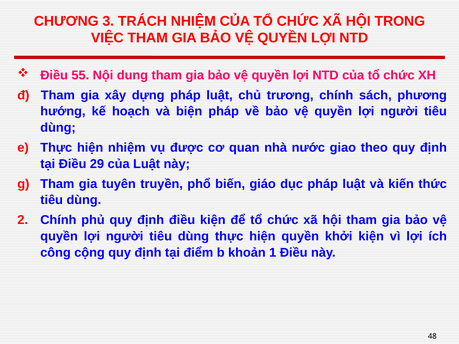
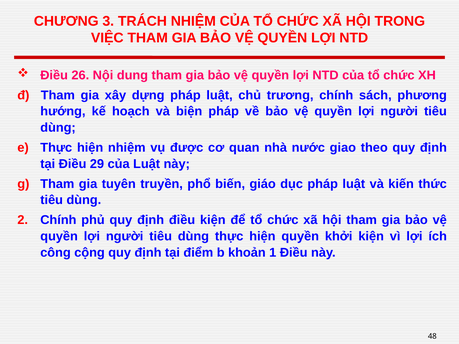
55: 55 -> 26
